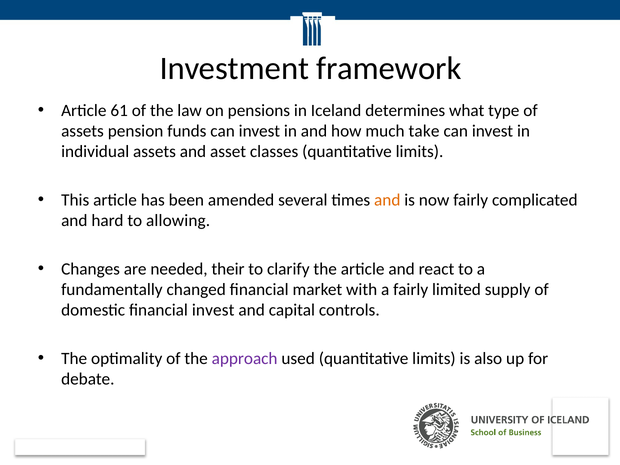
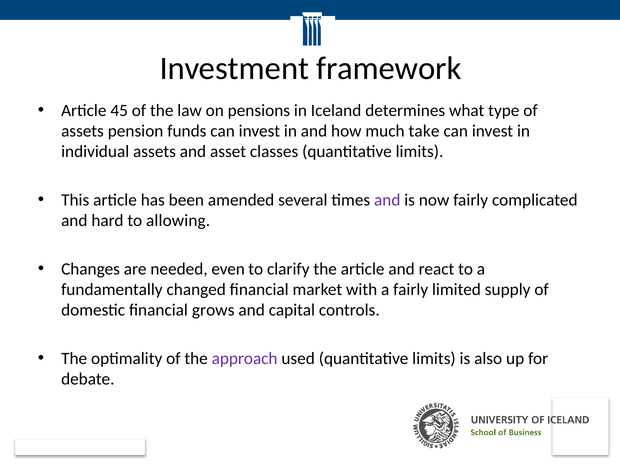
61: 61 -> 45
and at (387, 200) colour: orange -> purple
their: their -> even
financial invest: invest -> grows
